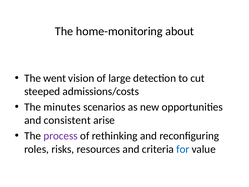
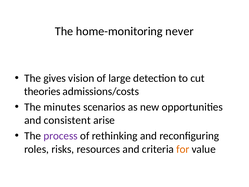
about: about -> never
went: went -> gives
steeped: steeped -> theories
for colour: blue -> orange
